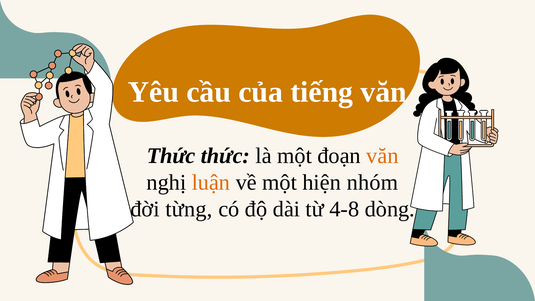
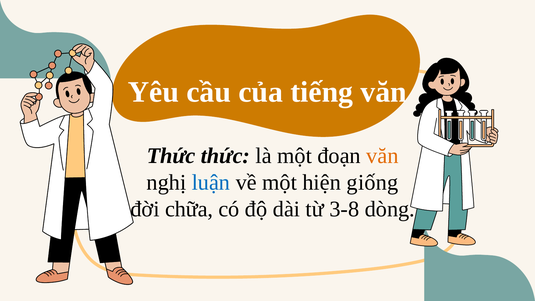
luận colour: orange -> blue
nhóm: nhóm -> giống
từng: từng -> chữa
4-8: 4-8 -> 3-8
